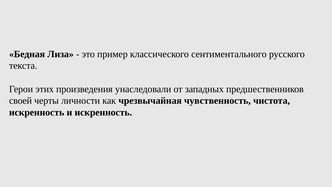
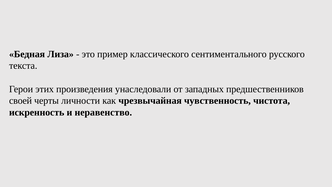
и искренность: искренность -> неравенство
